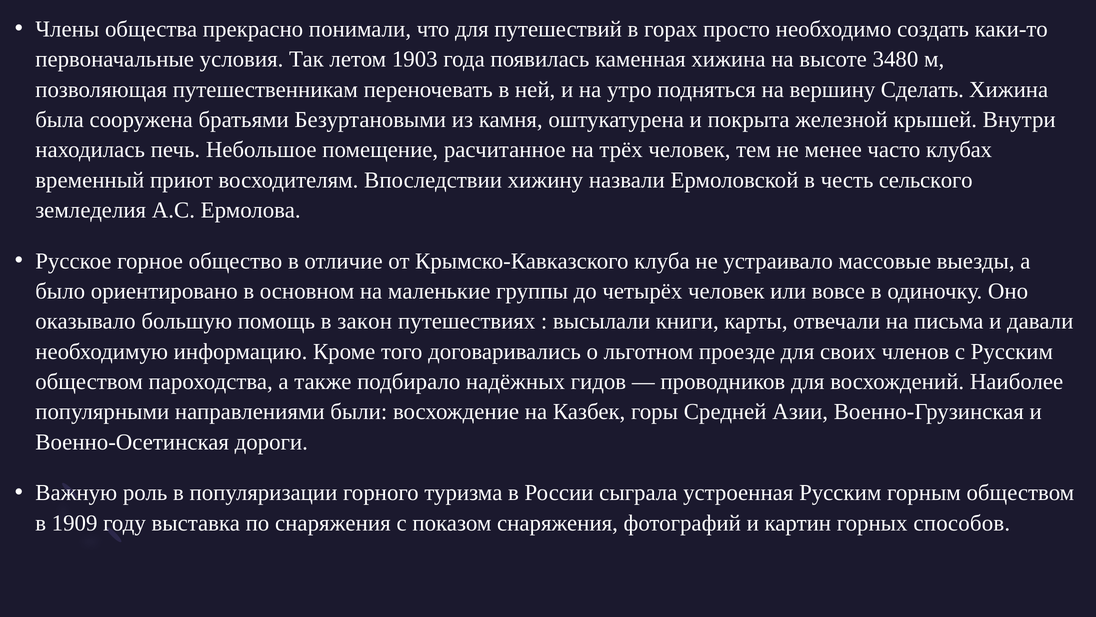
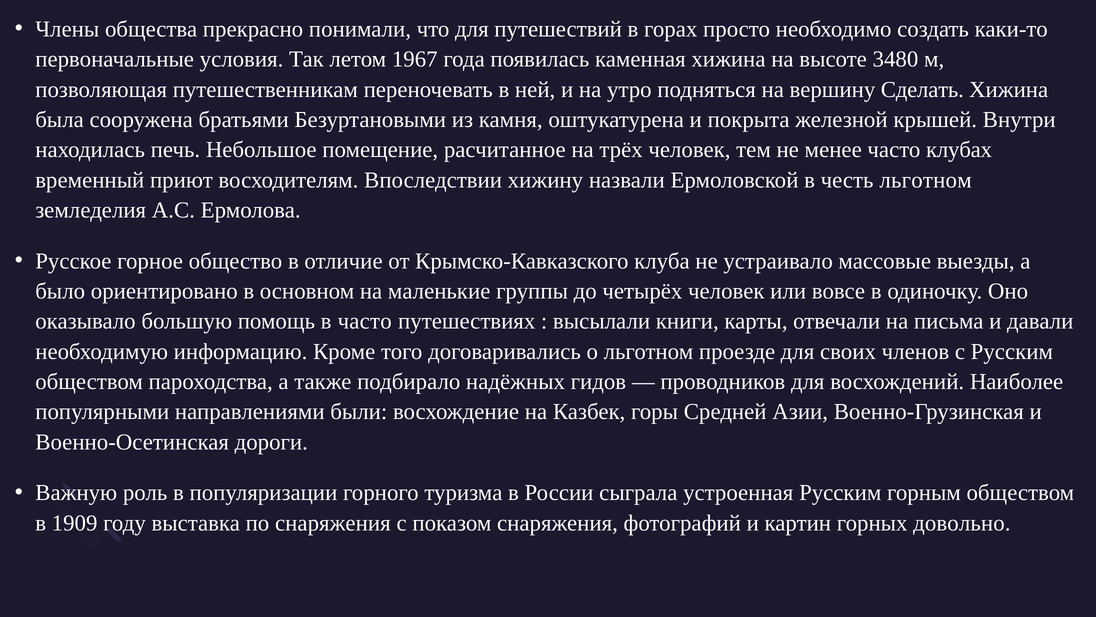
1903: 1903 -> 1967
честь сельского: сельского -> льготном
в закон: закон -> часто
способов: способов -> довольно
